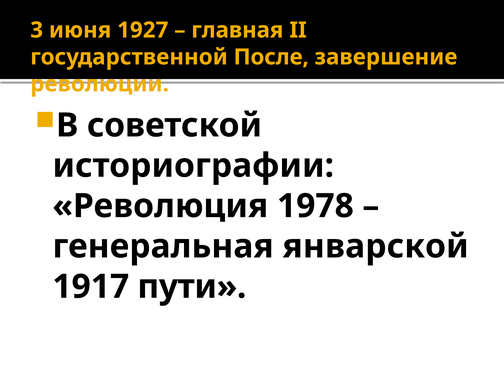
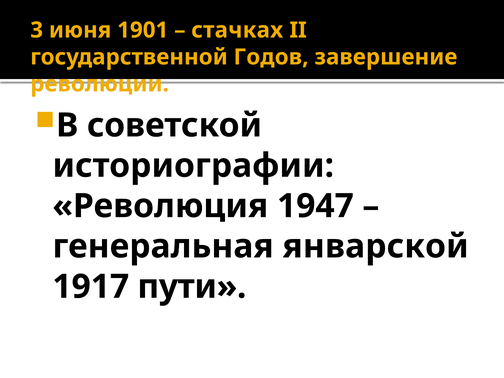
1927: 1927 -> 1901
главная: главная -> стачках
После: После -> Годов
1978: 1978 -> 1947
